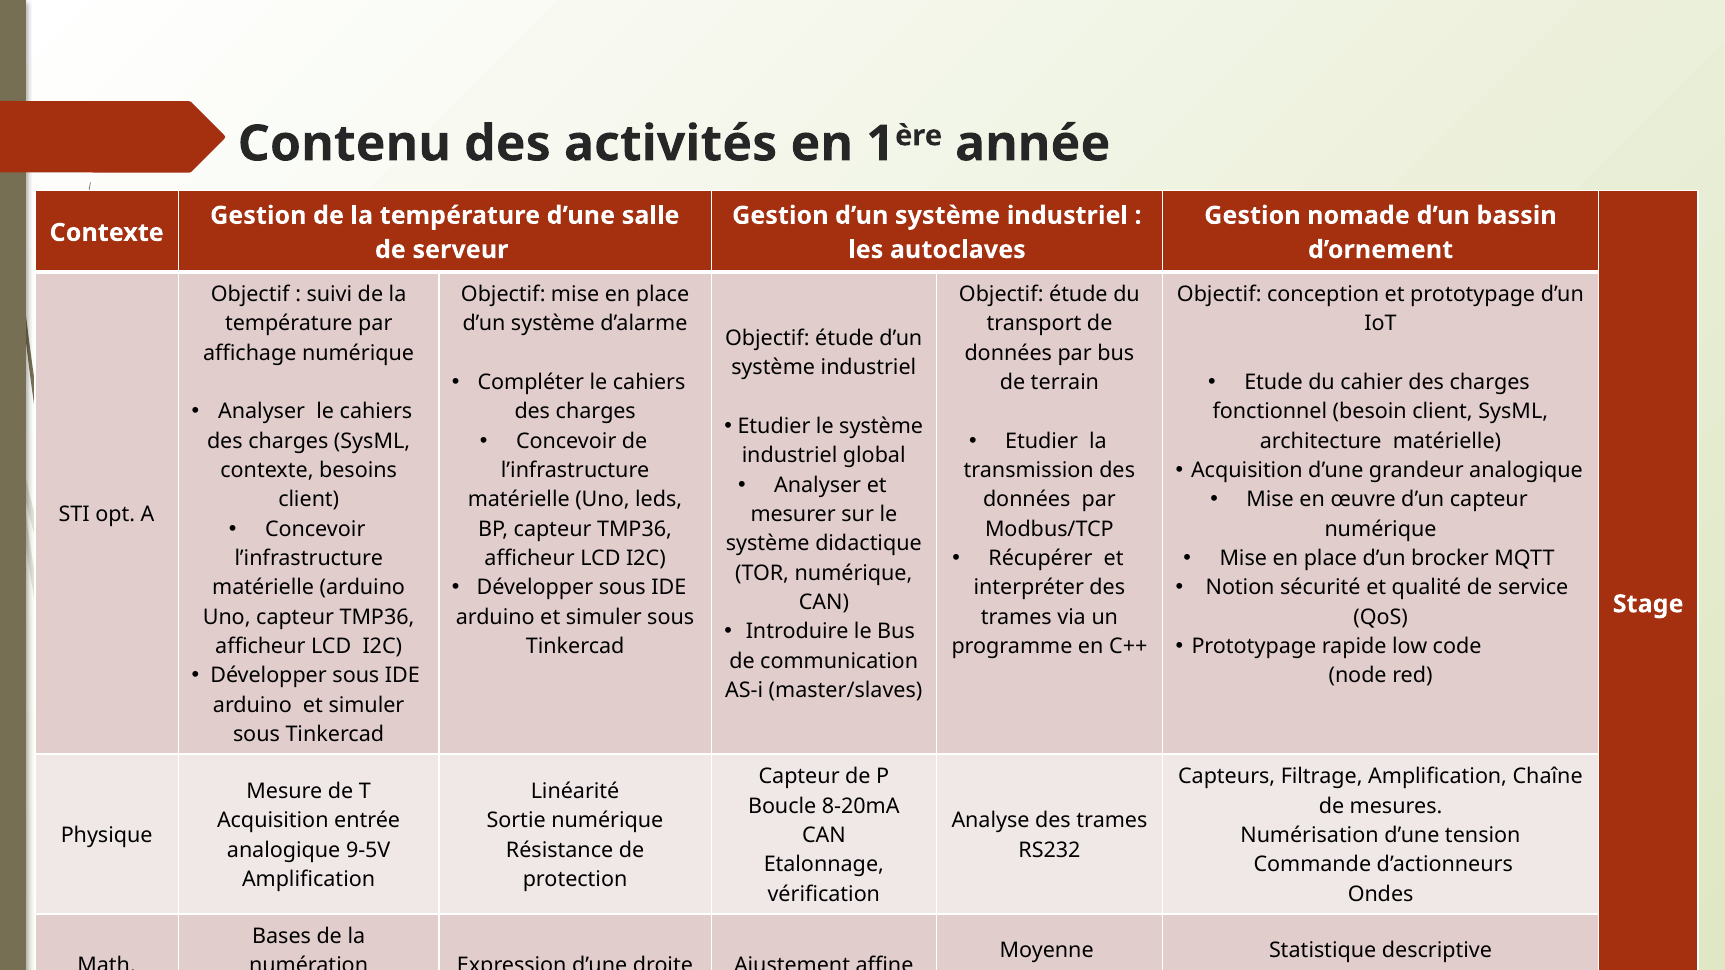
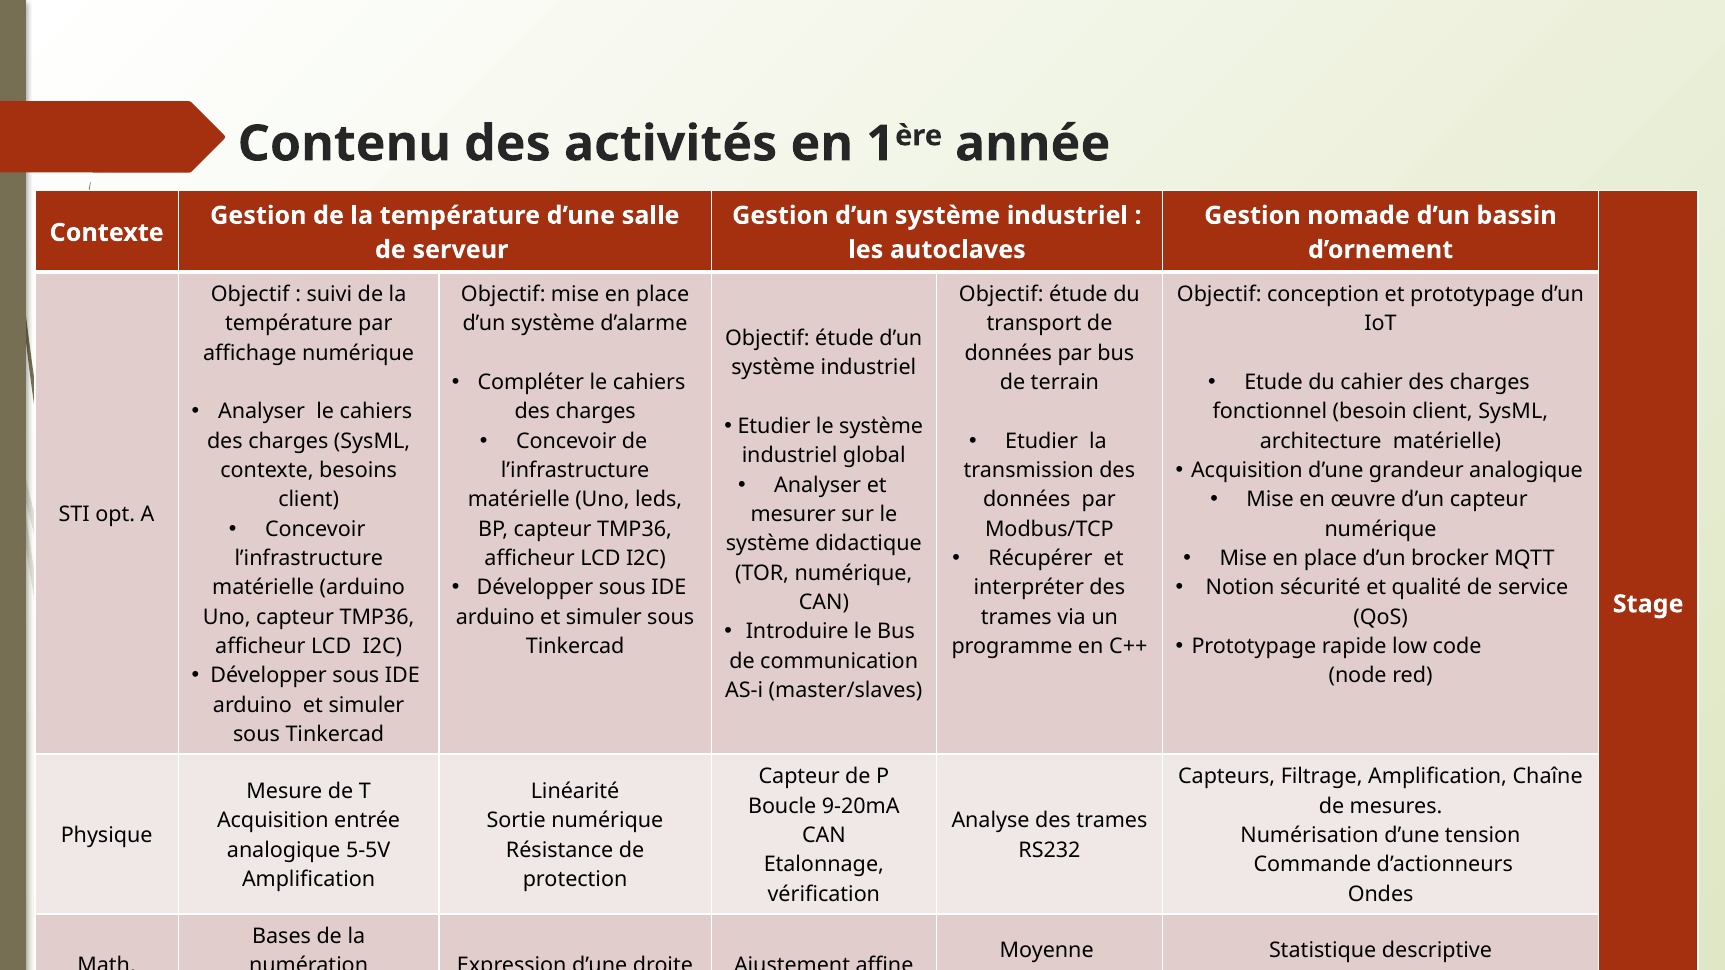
8-20mA: 8-20mA -> 9-20mA
9-5V: 9-5V -> 5-5V
